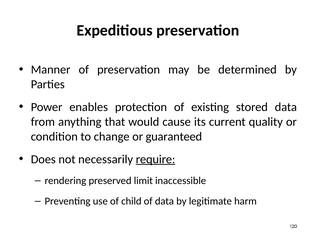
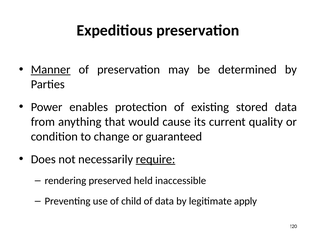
Manner underline: none -> present
limit: limit -> held
harm: harm -> apply
